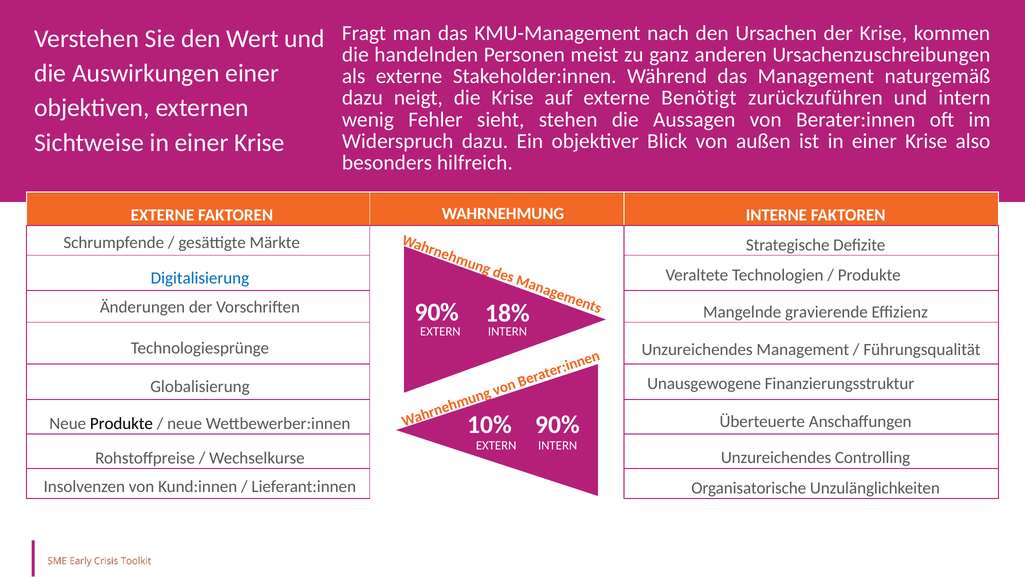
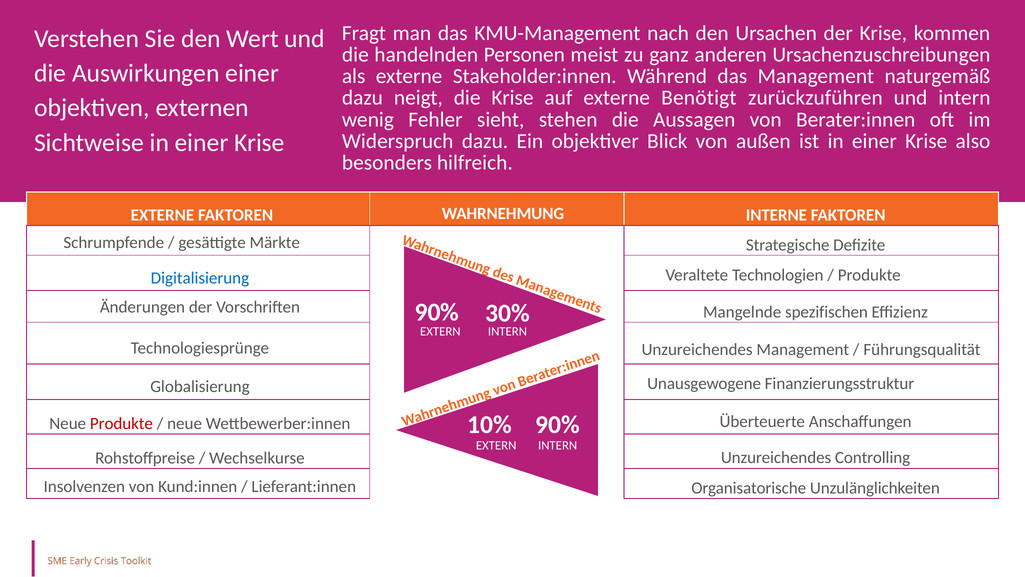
gravierende: gravierende -> spezifischen
18%: 18% -> 30%
Produkte at (121, 423) colour: black -> red
